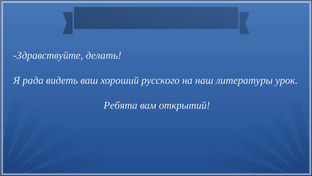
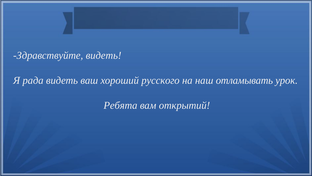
Здравствуйте делать: делать -> видеть
литературы: литературы -> отламывать
